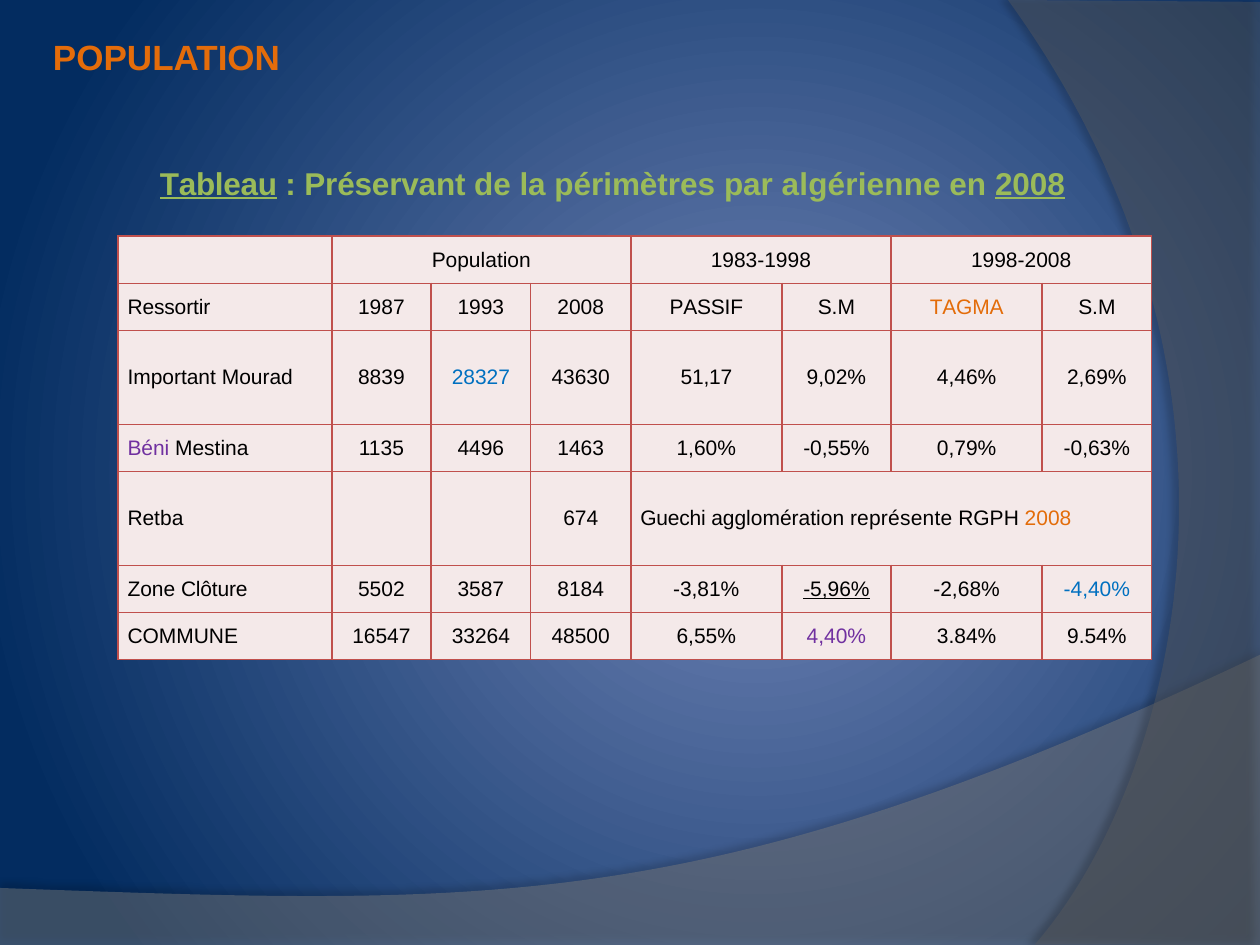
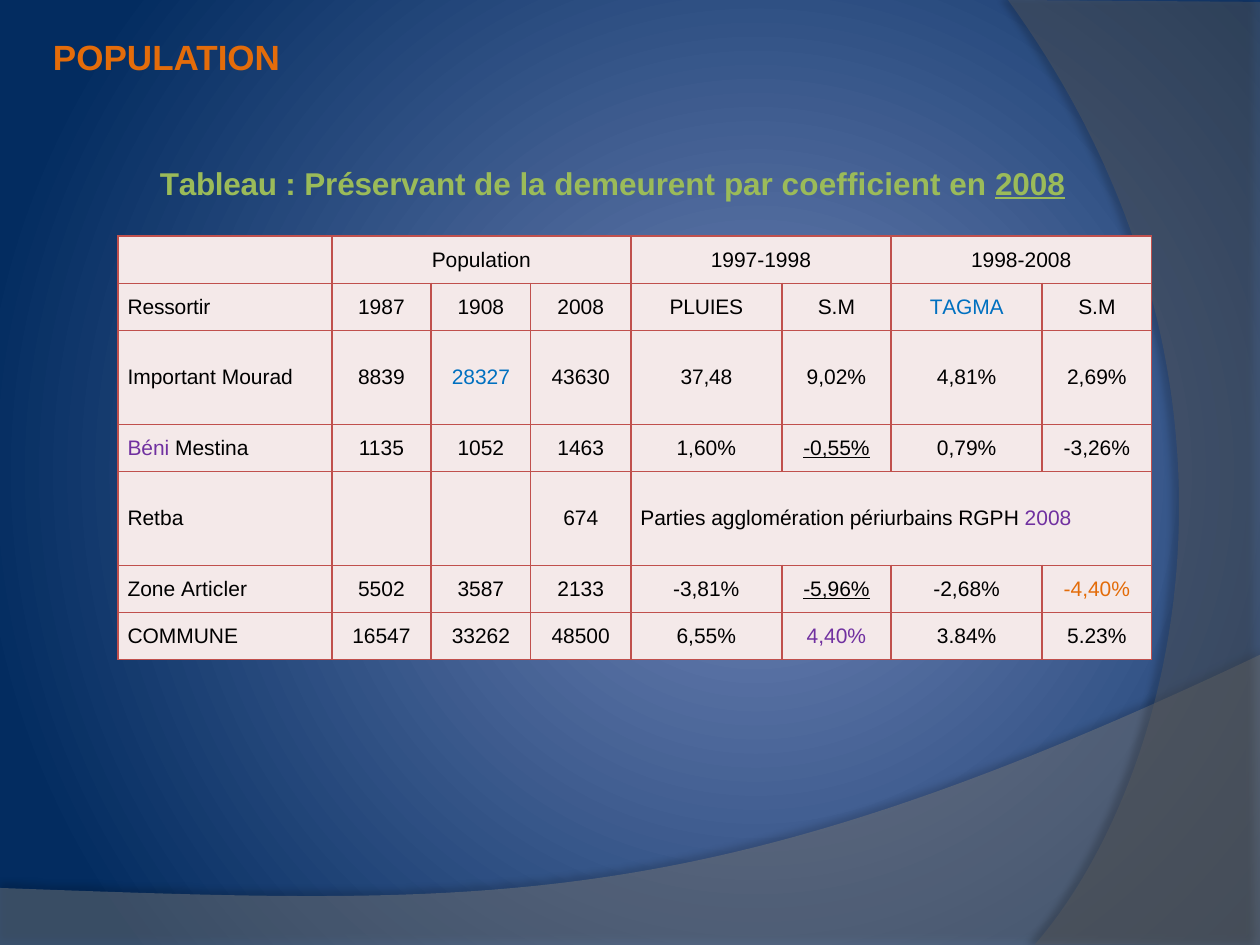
Tableau underline: present -> none
périmètres: périmètres -> demeurent
algérienne: algérienne -> coefficient
1983-1998: 1983-1998 -> 1997-1998
1993: 1993 -> 1908
PASSIF: PASSIF -> PLUIES
TAGMA colour: orange -> blue
51,17: 51,17 -> 37,48
4,46%: 4,46% -> 4,81%
4496: 4496 -> 1052
-0,55% underline: none -> present
-0,63%: -0,63% -> -3,26%
Guechi: Guechi -> Parties
représente: représente -> périurbains
2008 at (1048, 519) colour: orange -> purple
Clôture: Clôture -> Articler
8184: 8184 -> 2133
-4,40% colour: blue -> orange
33264: 33264 -> 33262
9.54%: 9.54% -> 5.23%
